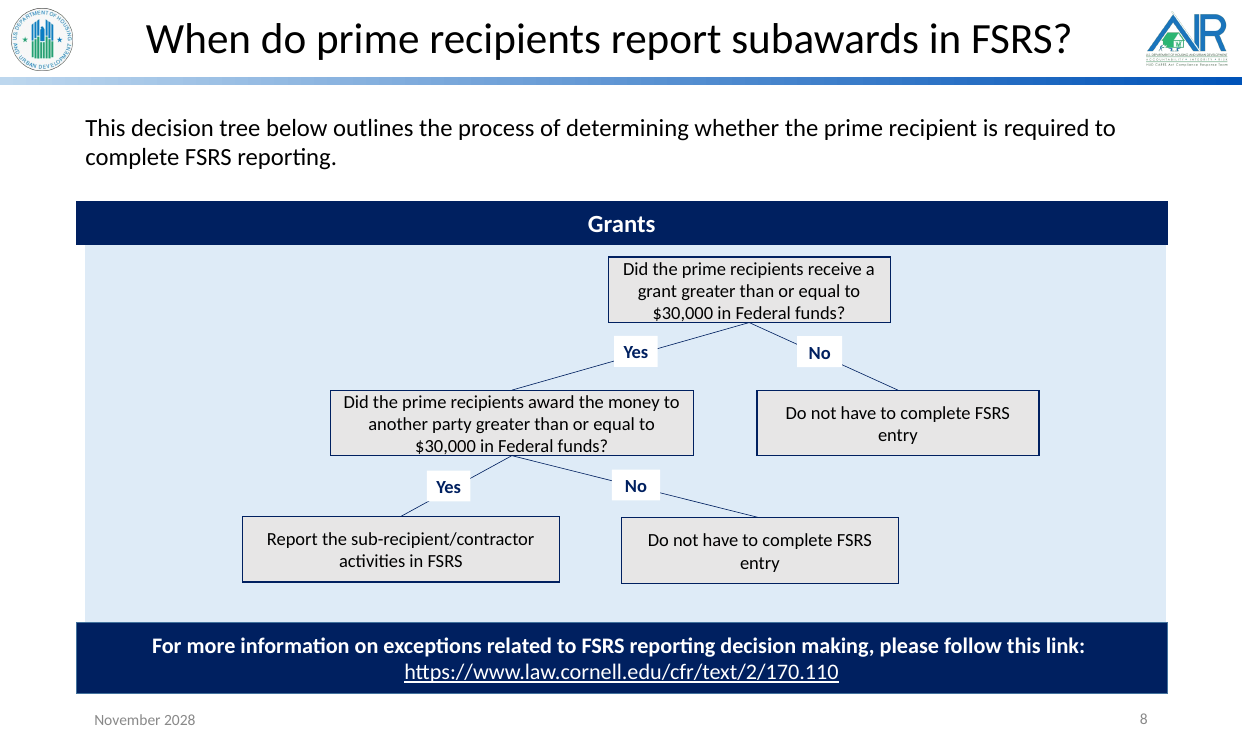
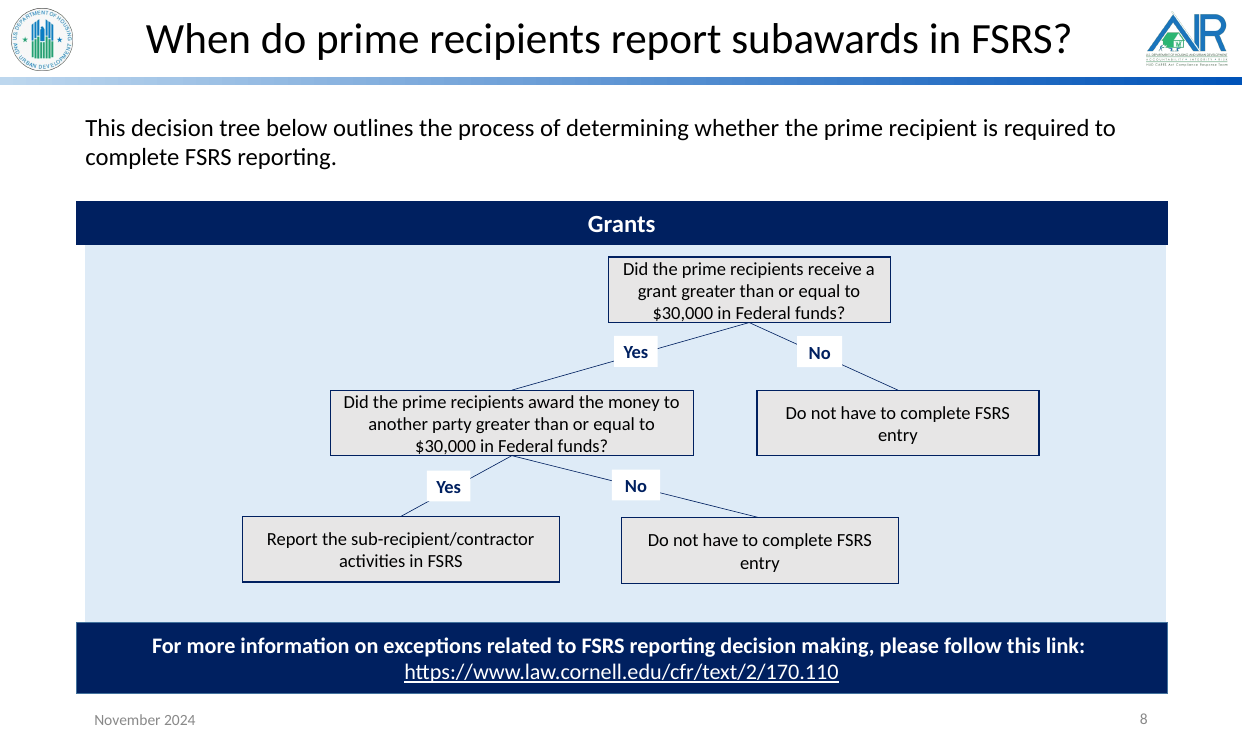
2028: 2028 -> 2024
